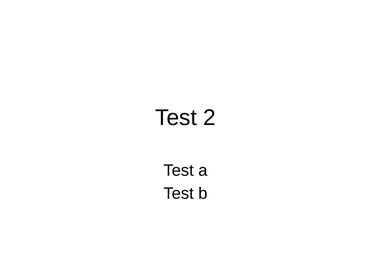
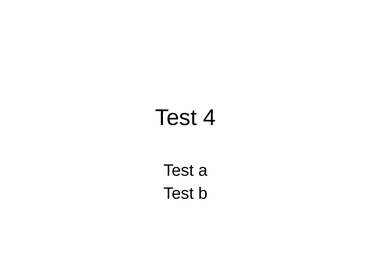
2: 2 -> 4
